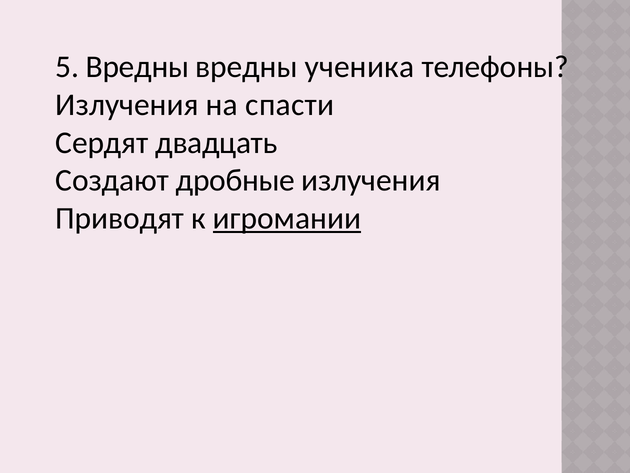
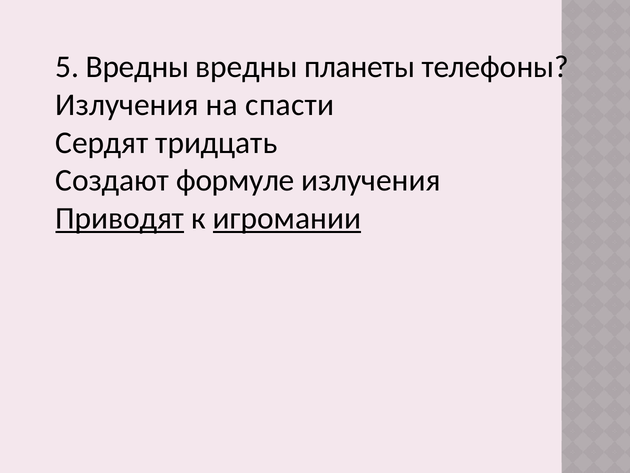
ученика: ученика -> планеты
двадцать: двадцать -> тридцать
дробные: дробные -> формуле
Приводят underline: none -> present
